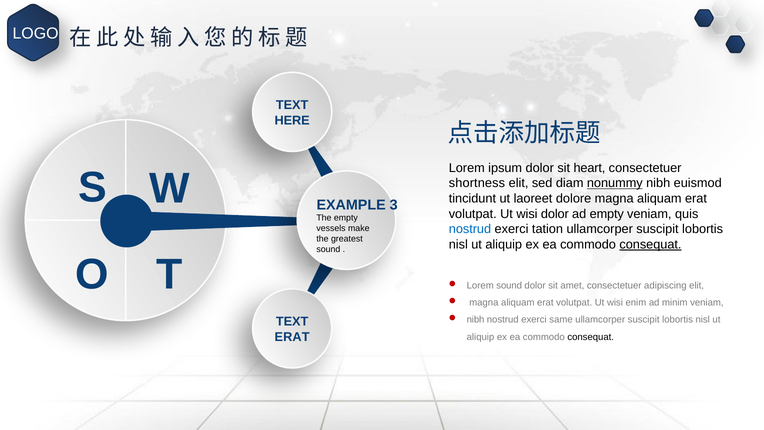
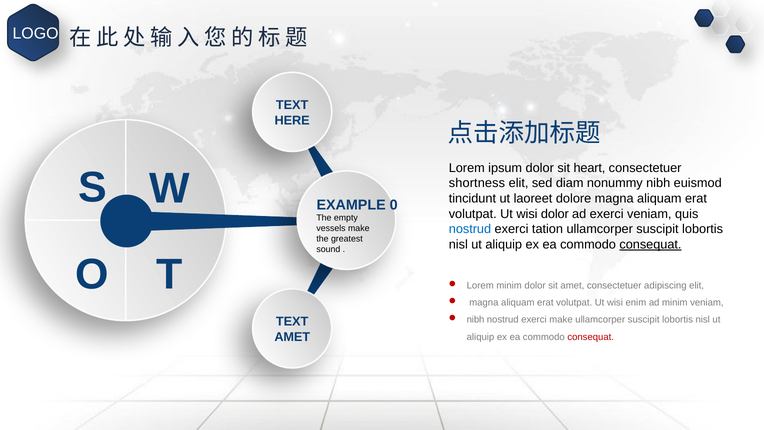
nonummy underline: present -> none
3: 3 -> 0
ad empty: empty -> exerci
Lorem sound: sound -> minim
exerci same: same -> make
ERAT at (292, 337): ERAT -> AMET
consequat at (591, 337) colour: black -> red
